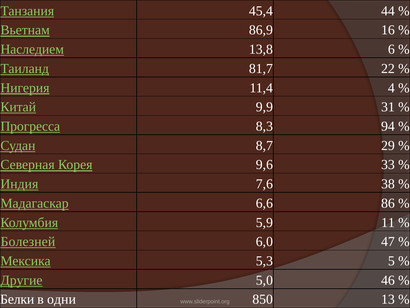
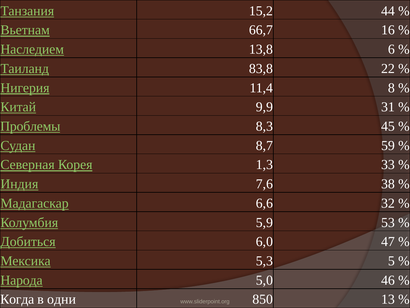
45,4: 45,4 -> 15,2
86,9: 86,9 -> 66,7
81,7: 81,7 -> 83,8
4: 4 -> 8
Прогресса: Прогресса -> Проблемы
94: 94 -> 45
29: 29 -> 59
9,6: 9,6 -> 1,3
86: 86 -> 32
11: 11 -> 53
Болезней: Болезней -> Добиться
Другие: Другие -> Народа
Белки: Белки -> Когда
